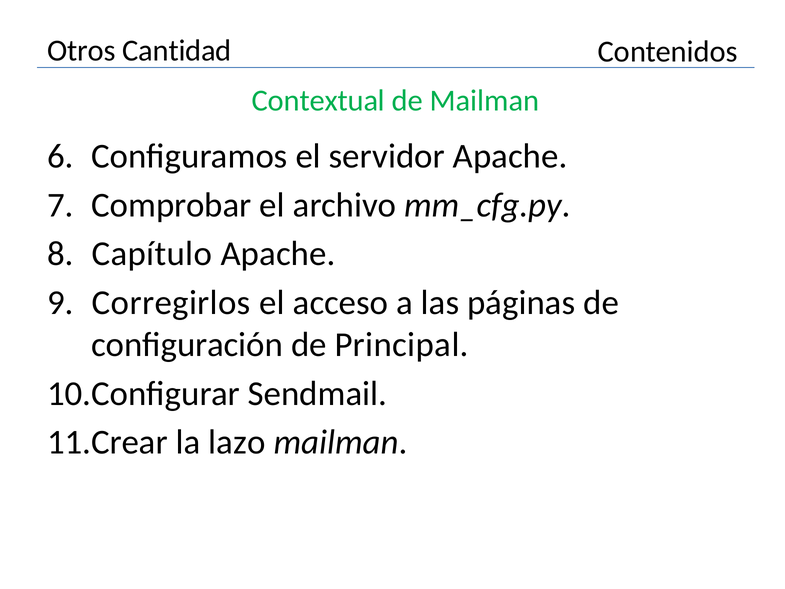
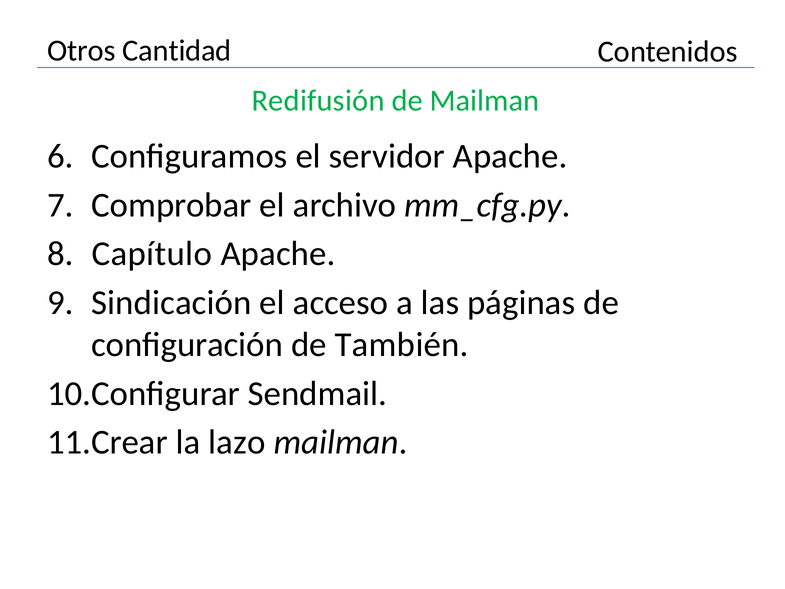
Contextual: Contextual -> Redifusión
Corregirlos: Corregirlos -> Sindicación
Principal: Principal -> También
